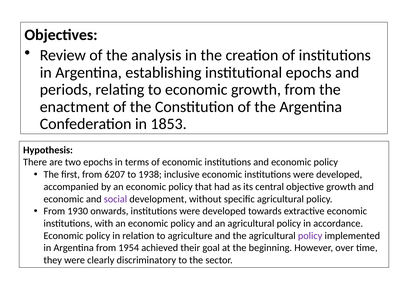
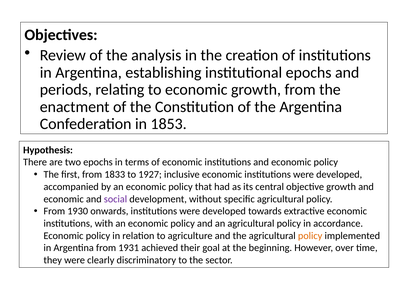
6207: 6207 -> 1833
1938: 1938 -> 1927
policy at (310, 236) colour: purple -> orange
1954: 1954 -> 1931
